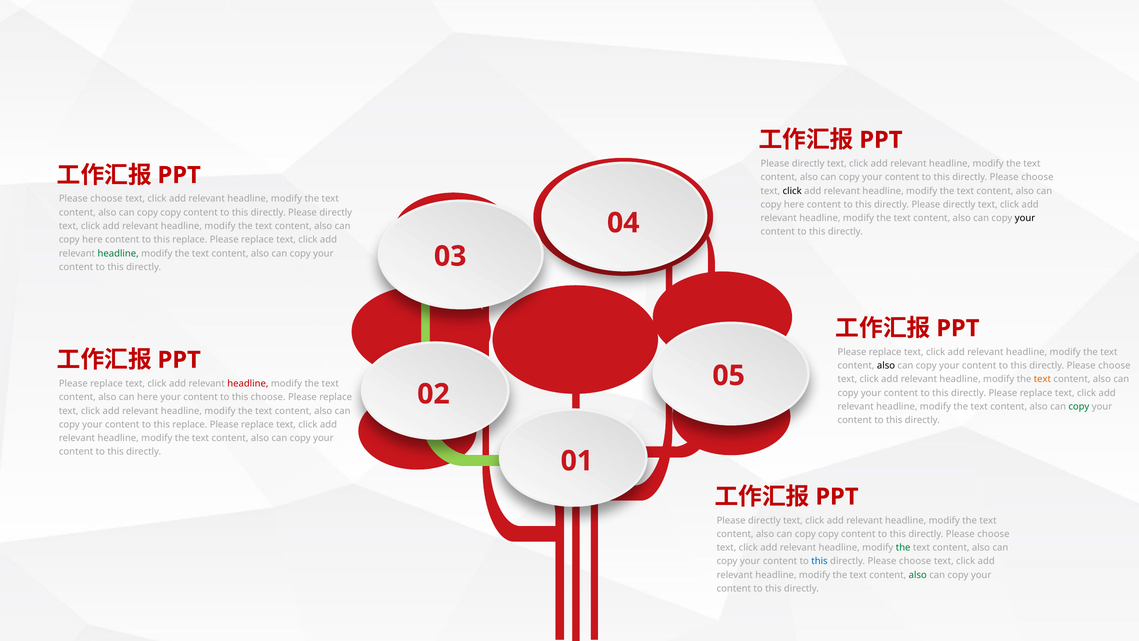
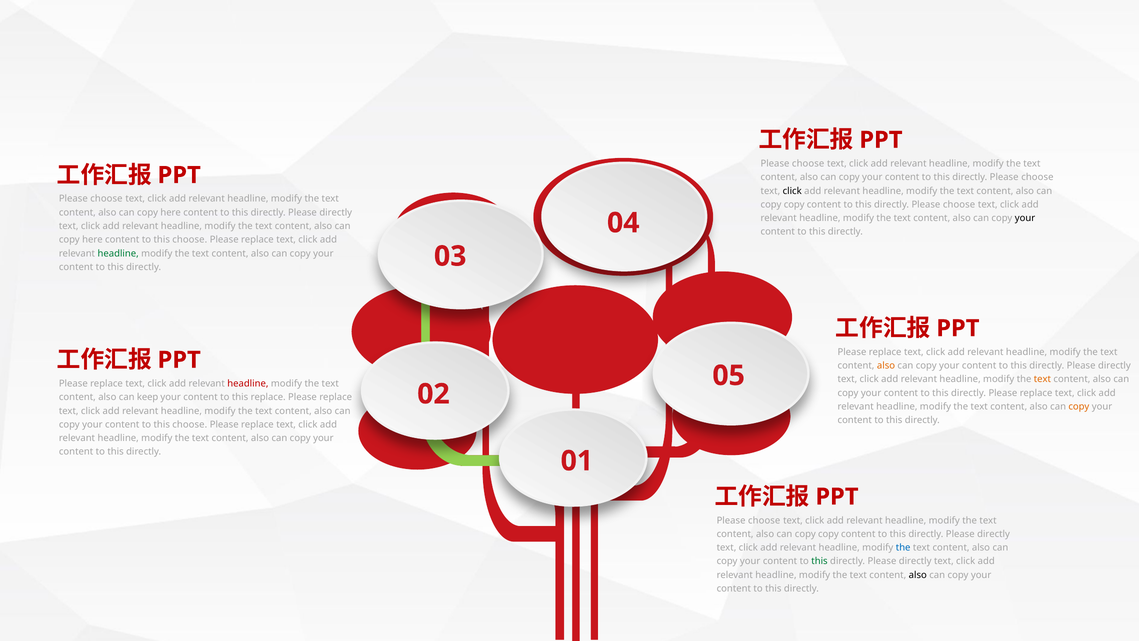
directly at (808, 164): directly -> choose
here at (794, 204): here -> copy
directly at (959, 204): directly -> choose
copy at (171, 212): copy -> here
replace at (190, 240): replace -> choose
also at (886, 365) colour: black -> orange
choose at (1114, 365): choose -> directly
can here: here -> keep
this choose: choose -> replace
copy at (1079, 406) colour: green -> orange
replace at (190, 424): replace -> choose
directly at (764, 520): directly -> choose
choose at (993, 534): choose -> directly
the at (903, 547) colour: green -> blue
this at (819, 561) colour: blue -> green
choose at (915, 561): choose -> directly
also at (918, 575) colour: green -> black
